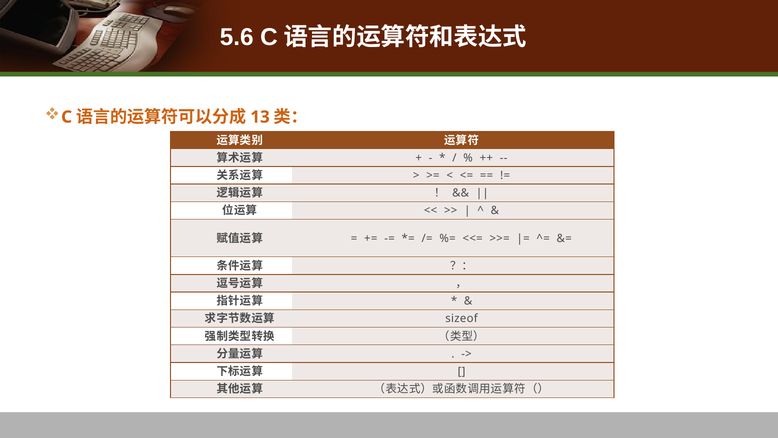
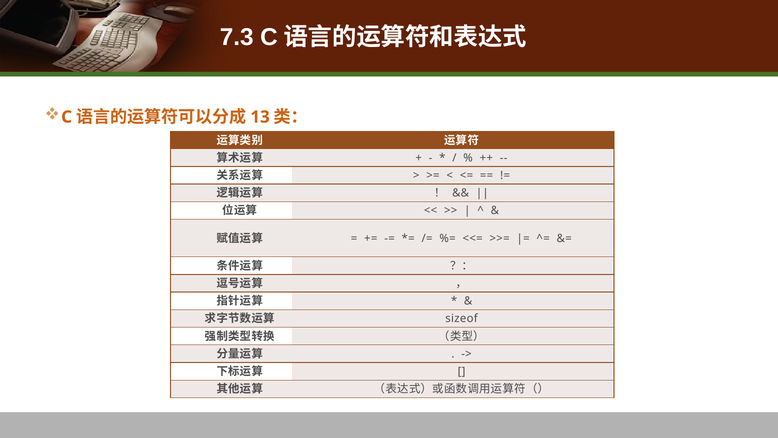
5.6: 5.6 -> 7.3
